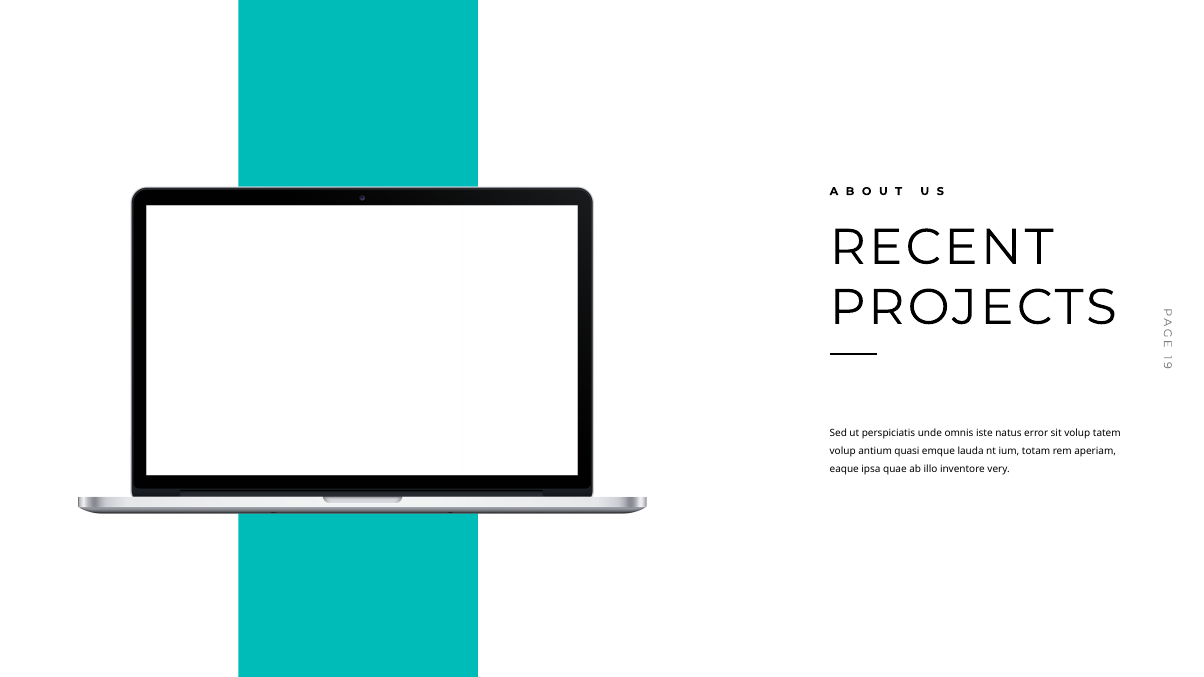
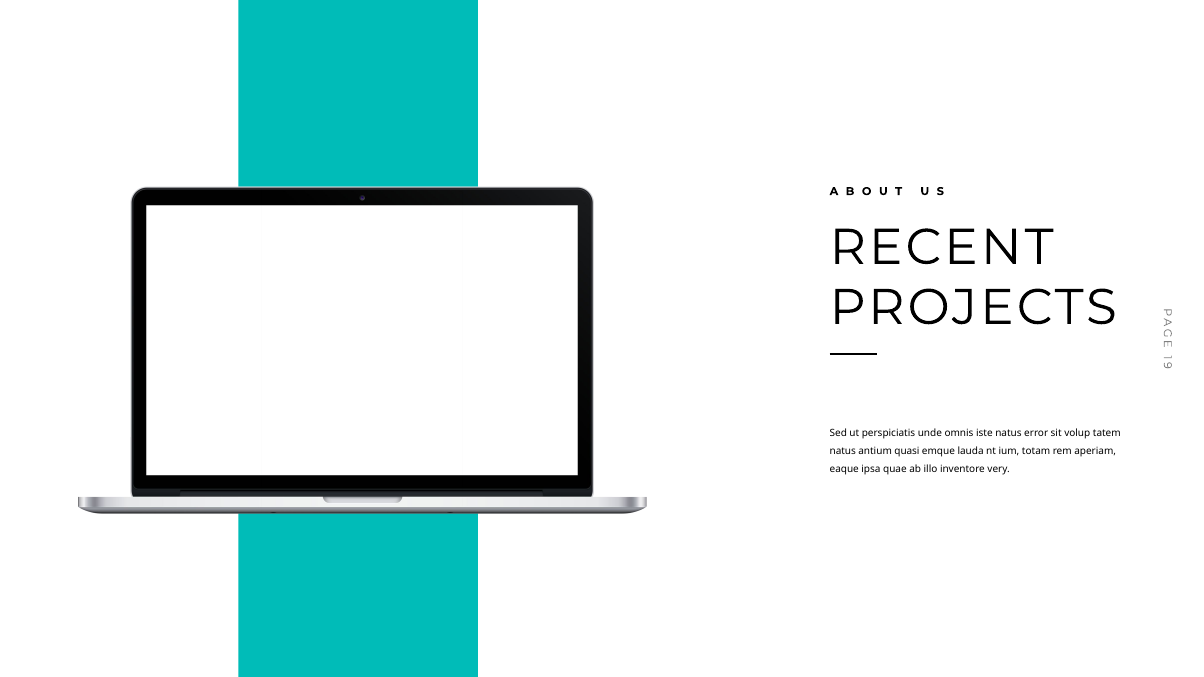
volup at (843, 451): volup -> natus
